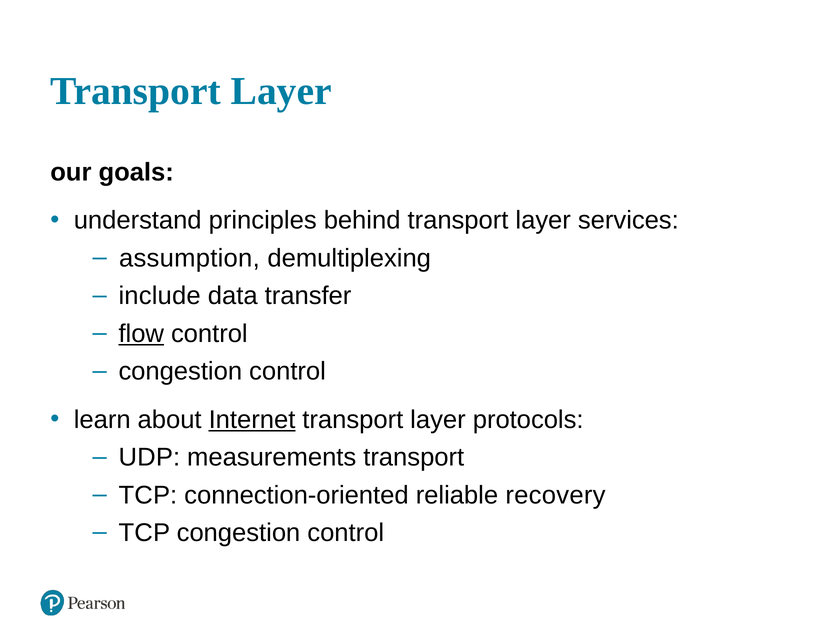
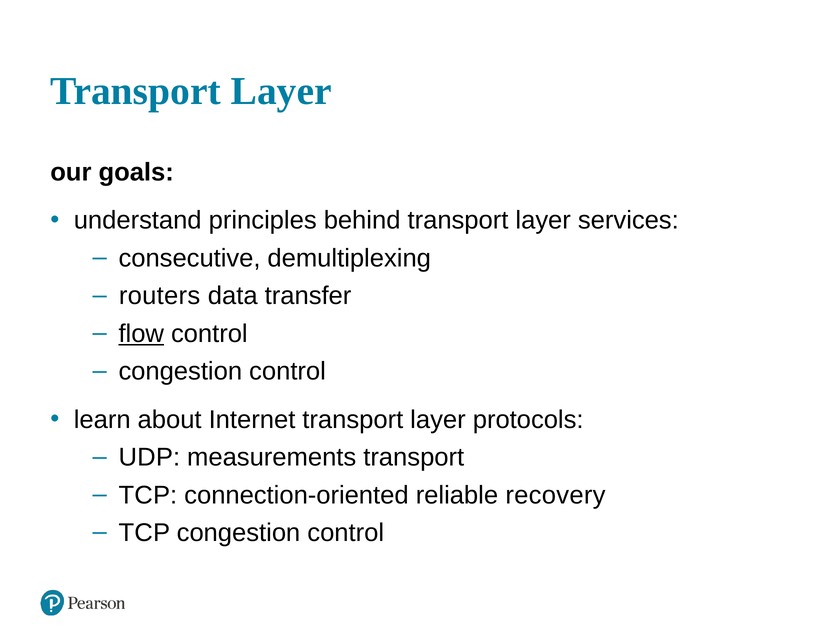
assumption: assumption -> consecutive
include: include -> routers
Internet underline: present -> none
